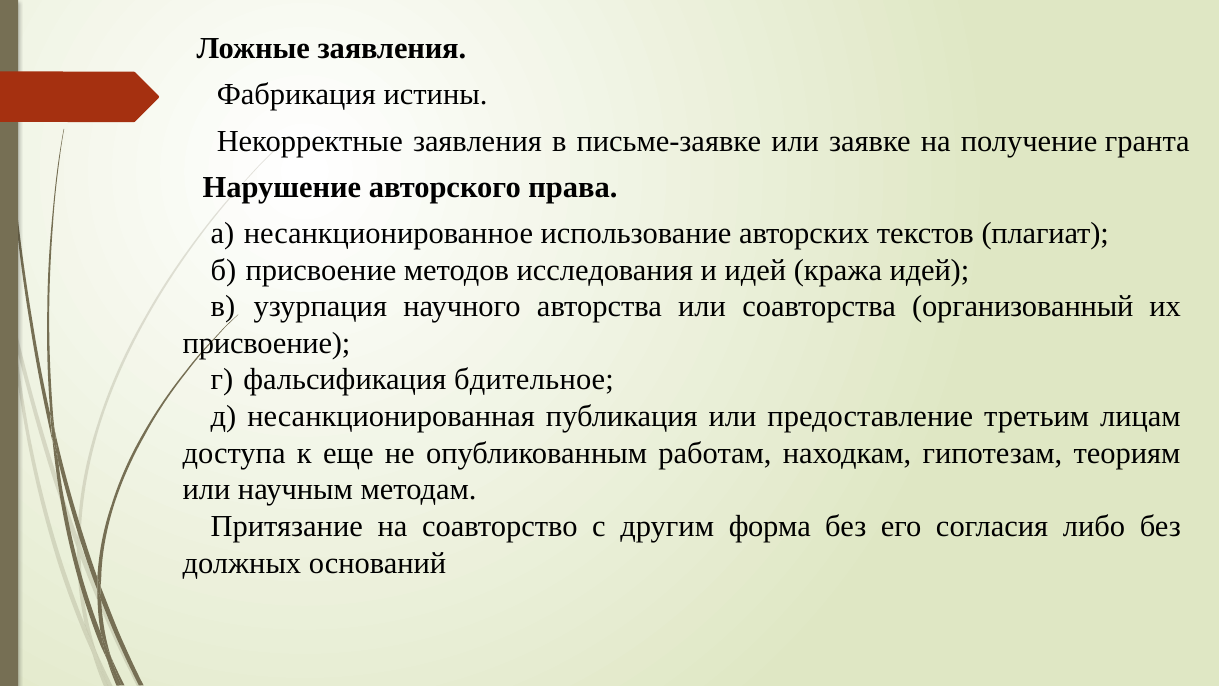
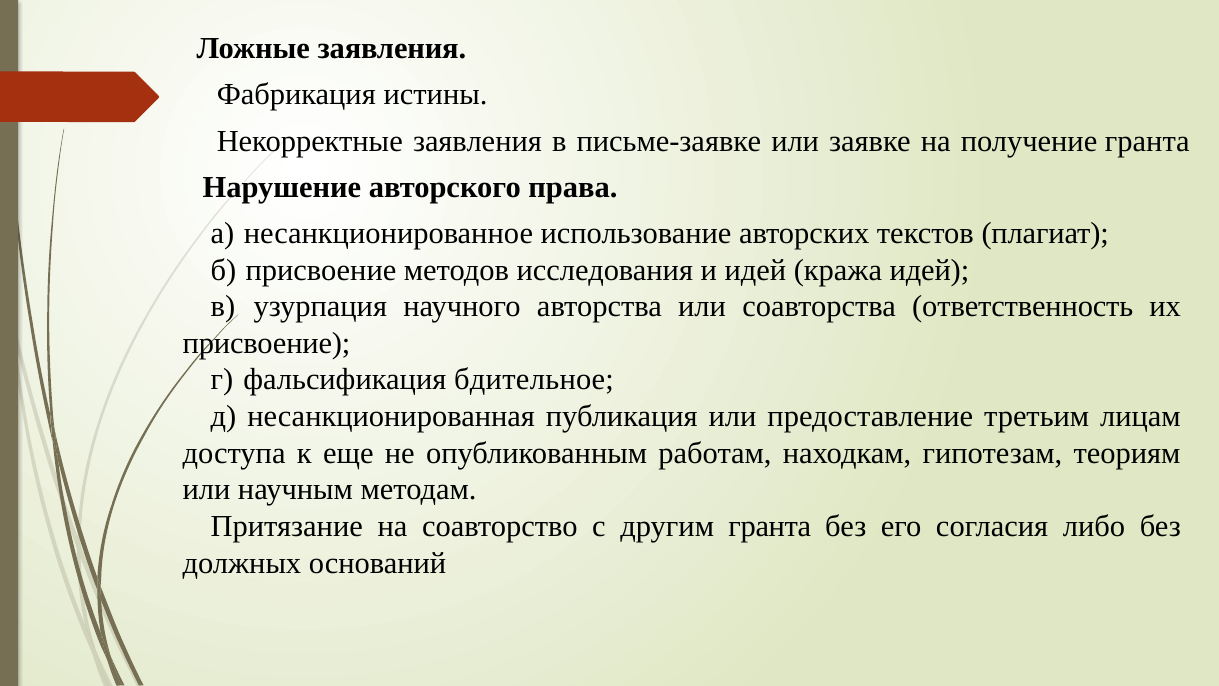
организованный: организованный -> ответственность
другим форма: форма -> гранта
